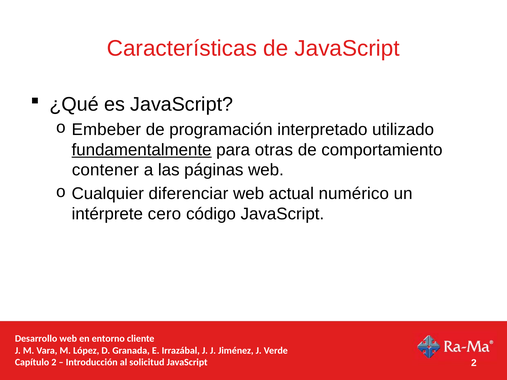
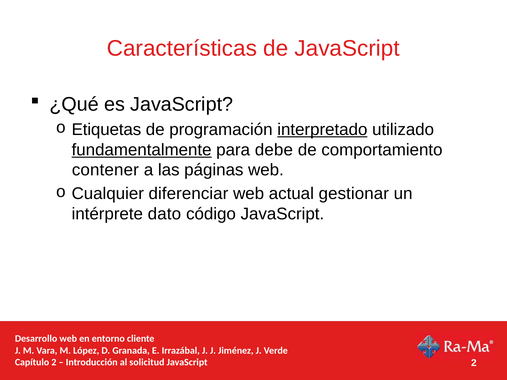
Embeber: Embeber -> Etiquetas
interpretado underline: none -> present
otras: otras -> debe
numérico: numérico -> gestionar
cero: cero -> dato
